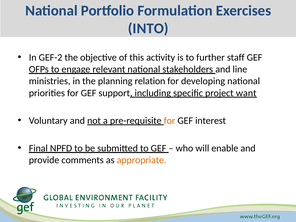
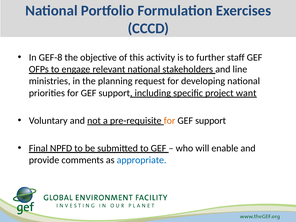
INTO: INTO -> CCCD
GEF-2: GEF-2 -> GEF-8
relation: relation -> request
interest at (211, 121): interest -> support
appropriate colour: orange -> blue
